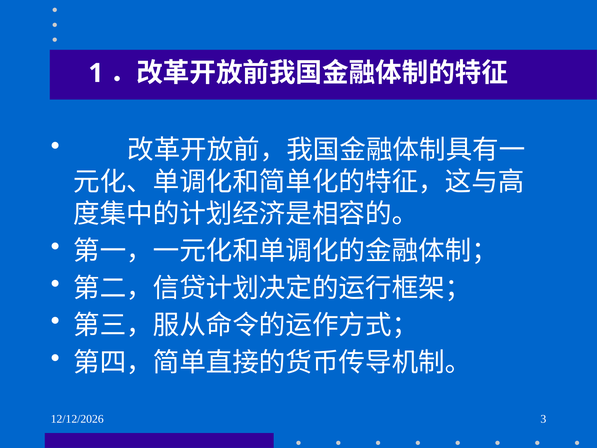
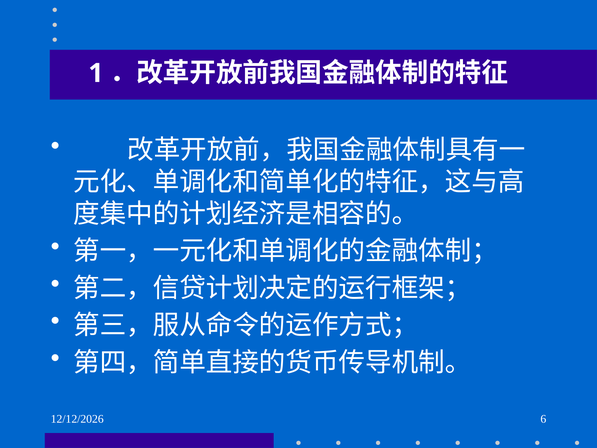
3: 3 -> 6
